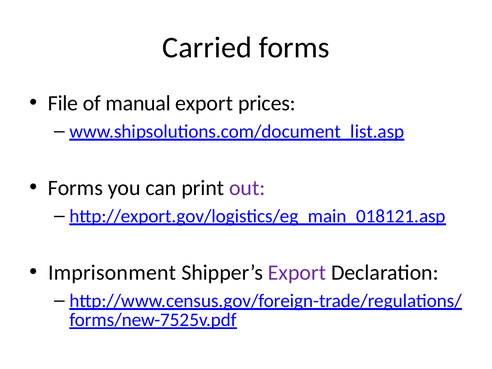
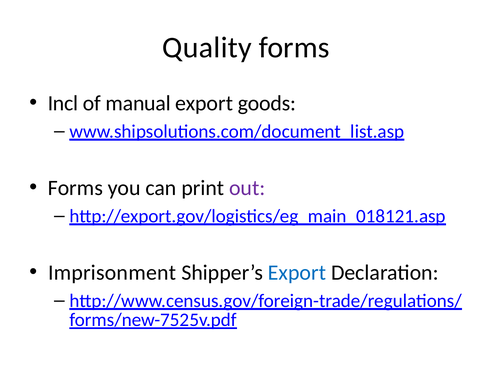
Carried: Carried -> Quality
File: File -> Incl
prices: prices -> goods
Export at (297, 273) colour: purple -> blue
